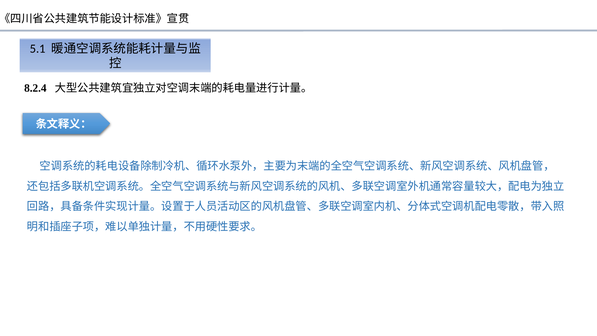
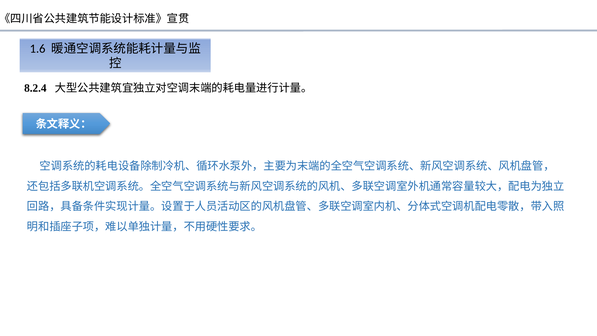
5.1: 5.1 -> 1.6
